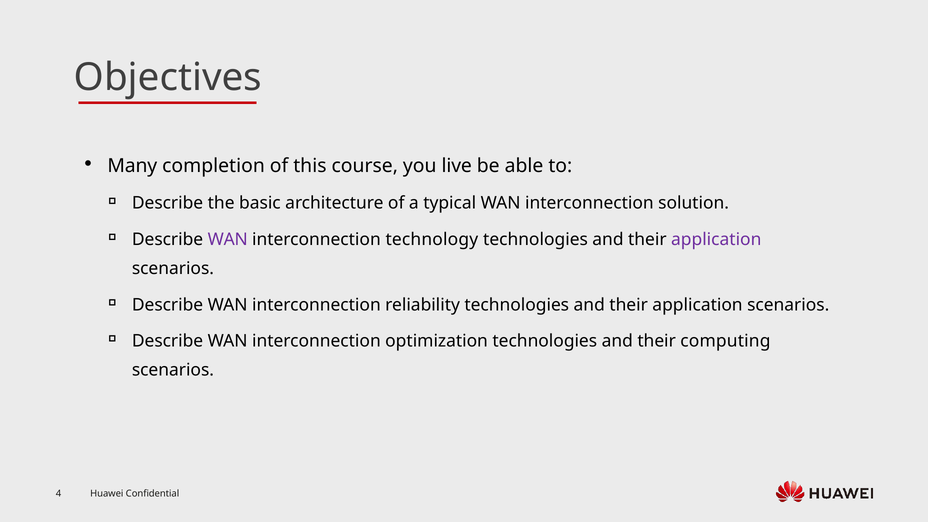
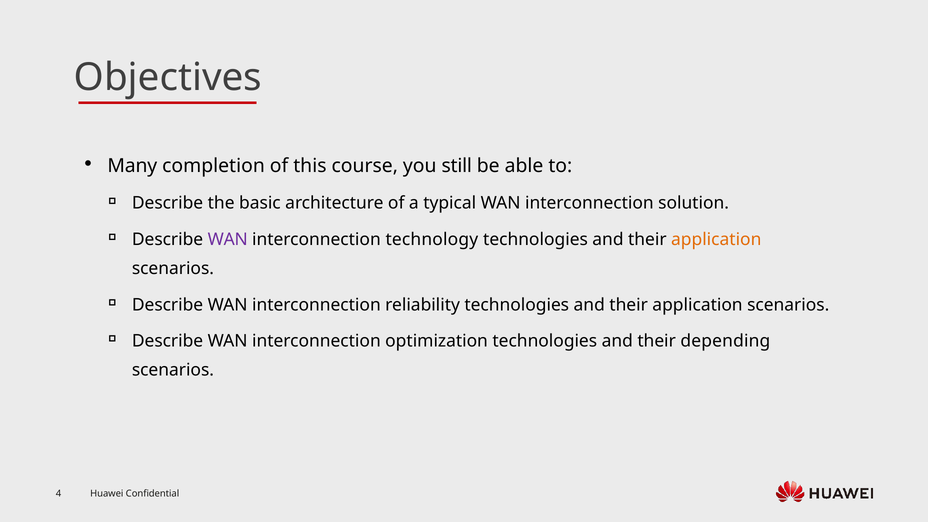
live: live -> still
application at (716, 239) colour: purple -> orange
computing: computing -> depending
